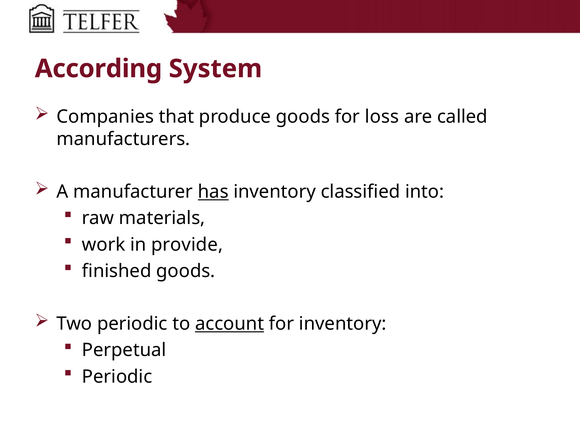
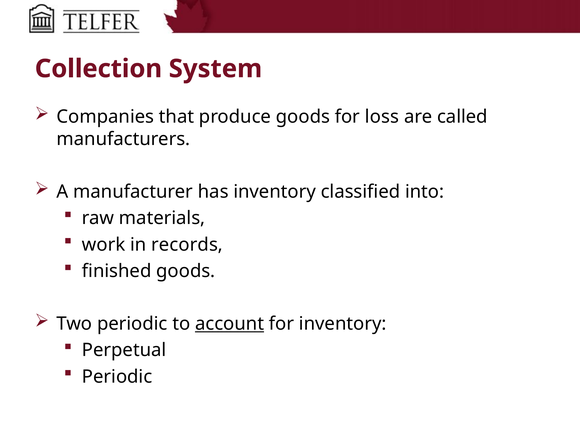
According: According -> Collection
has underline: present -> none
provide: provide -> records
